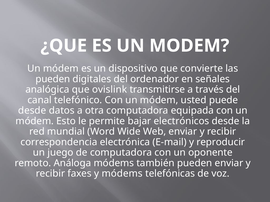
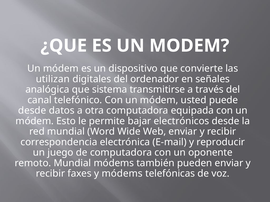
pueden at (53, 79): pueden -> utilizan
ovislink: ovislink -> sistema
remoto Análoga: Análoga -> Mundial
